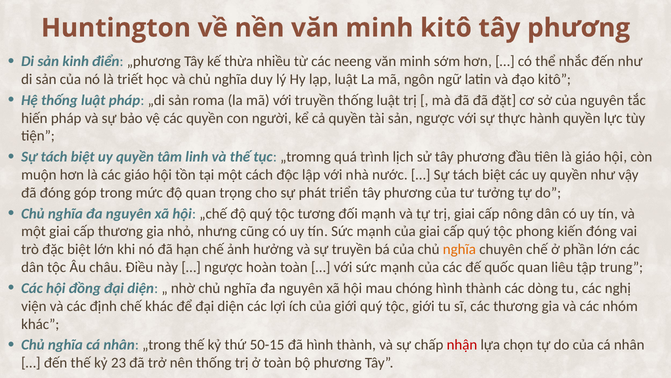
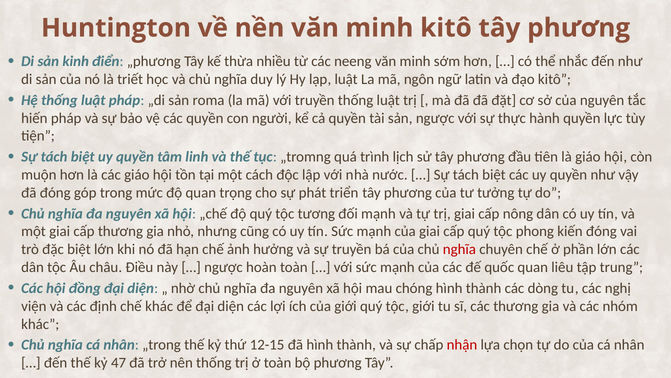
nghĩa at (459, 249) colour: orange -> red
50-15: 50-15 -> 12-15
23: 23 -> 47
